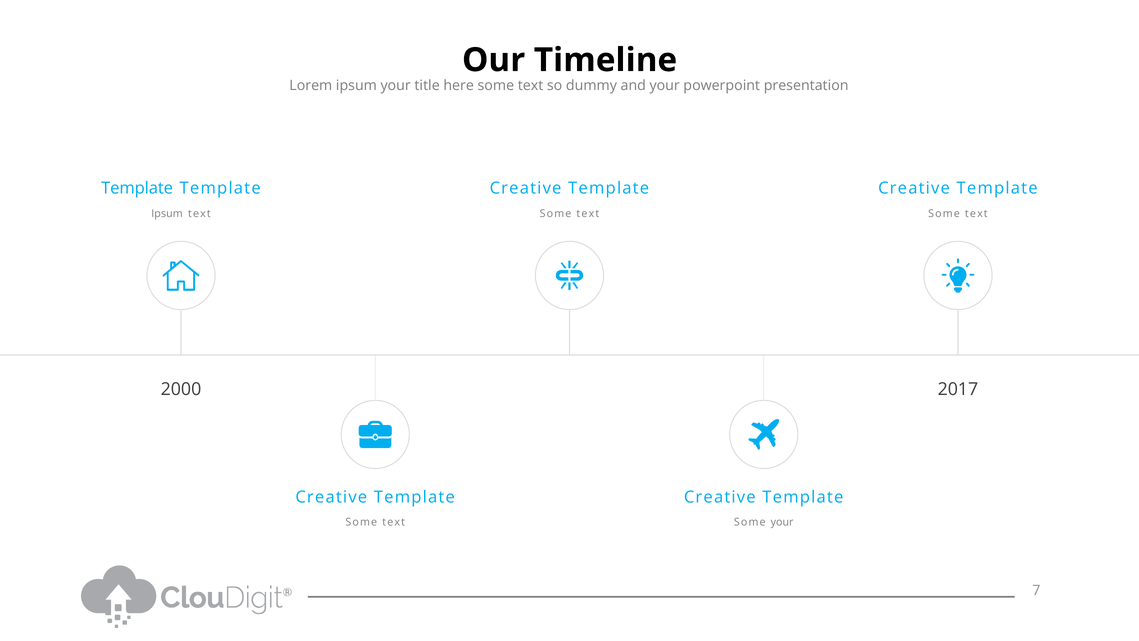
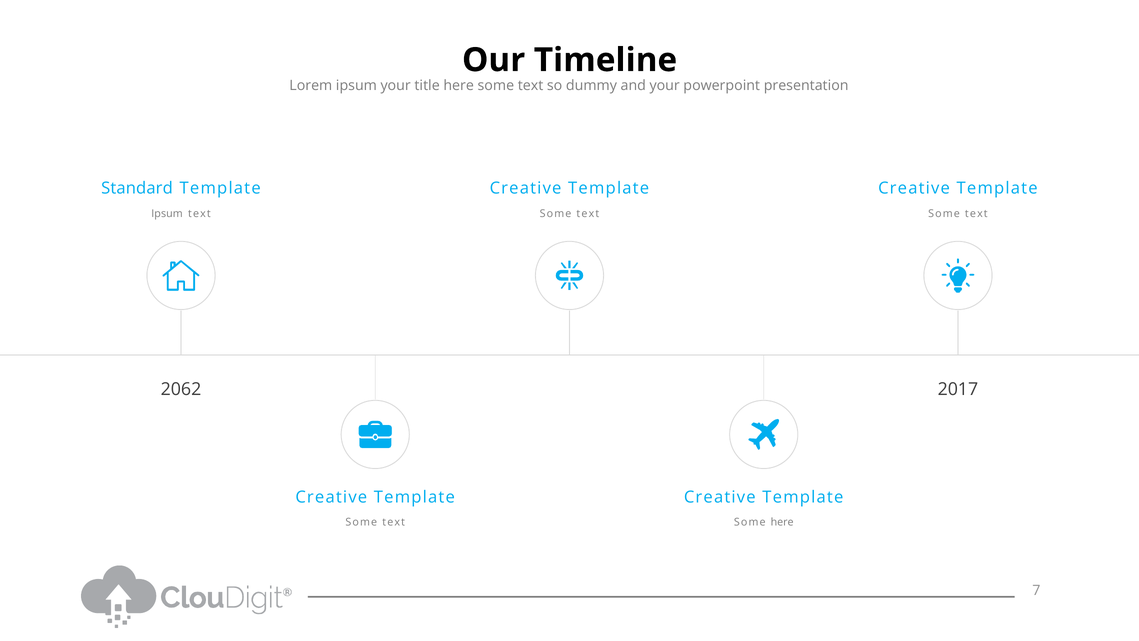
Template at (137, 188): Template -> Standard
2000: 2000 -> 2062
Some your: your -> here
